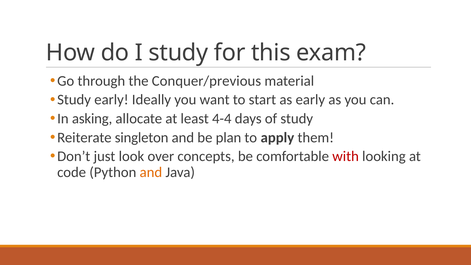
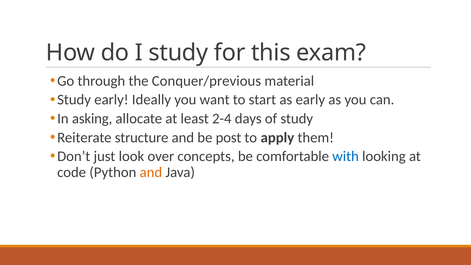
4-4: 4-4 -> 2-4
singleton: singleton -> structure
plan: plan -> post
with colour: red -> blue
